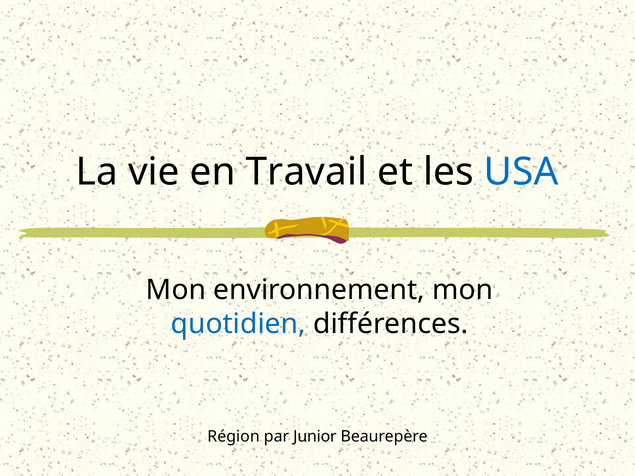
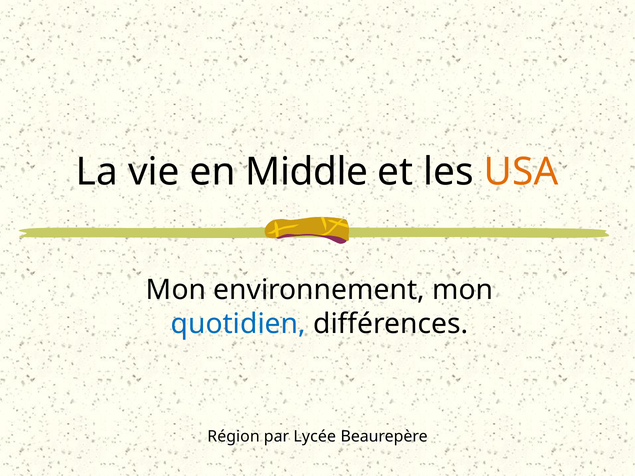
Travail: Travail -> Middle
USA colour: blue -> orange
Junior: Junior -> Lycée
